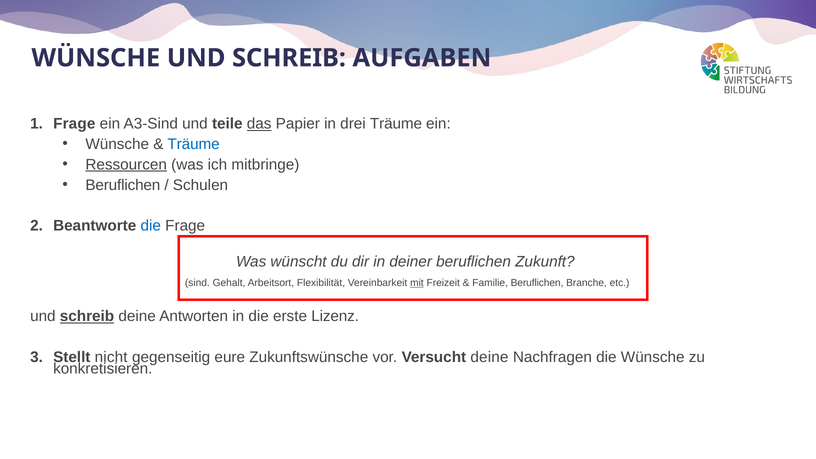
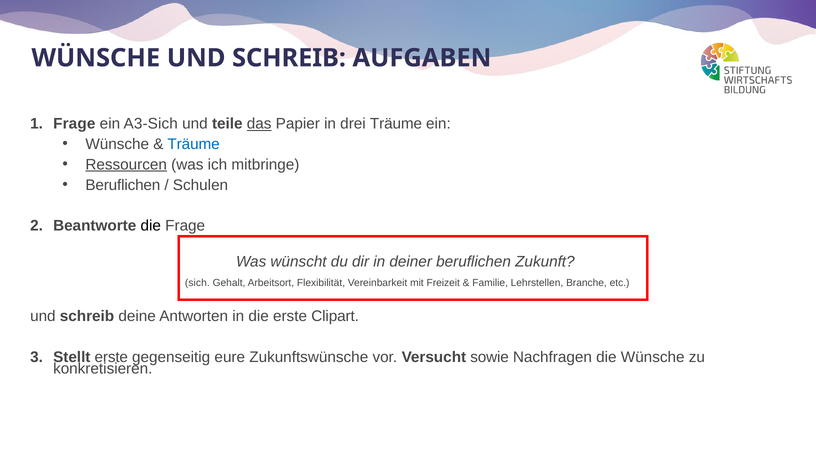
A3-Sind: A3-Sind -> A3-Sich
die at (151, 226) colour: blue -> black
sind: sind -> sich
mit underline: present -> none
Familie Beruflichen: Beruflichen -> Lehrstellen
schreib at (87, 316) underline: present -> none
Lizenz: Lizenz -> Clipart
Stellt nicht: nicht -> erste
Versucht deine: deine -> sowie
